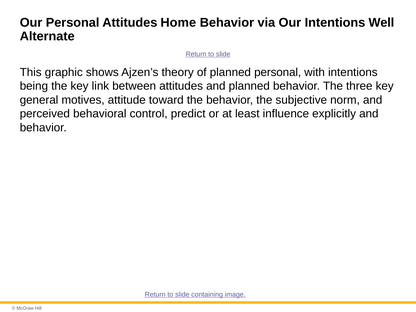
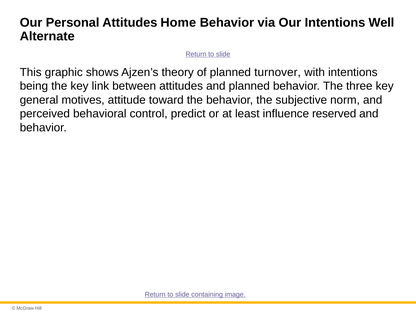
planned personal: personal -> turnover
explicitly: explicitly -> reserved
